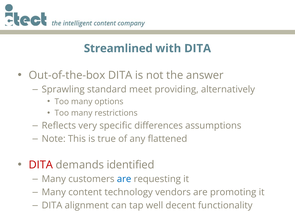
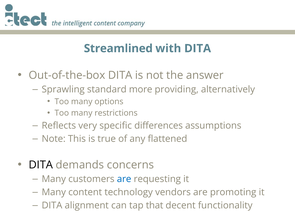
meet: meet -> more
DITA at (41, 165) colour: red -> black
identified: identified -> concerns
well: well -> that
